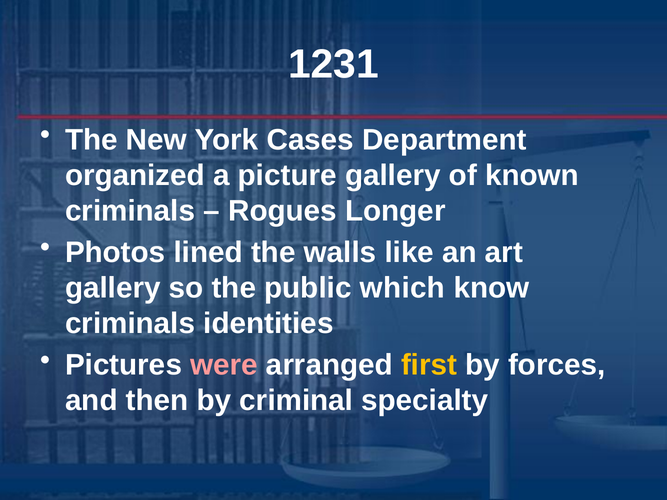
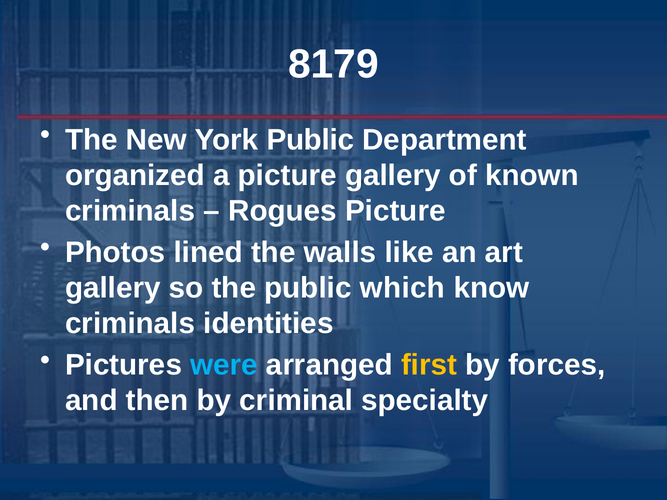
1231: 1231 -> 8179
York Cases: Cases -> Public
Rogues Longer: Longer -> Picture
were colour: pink -> light blue
